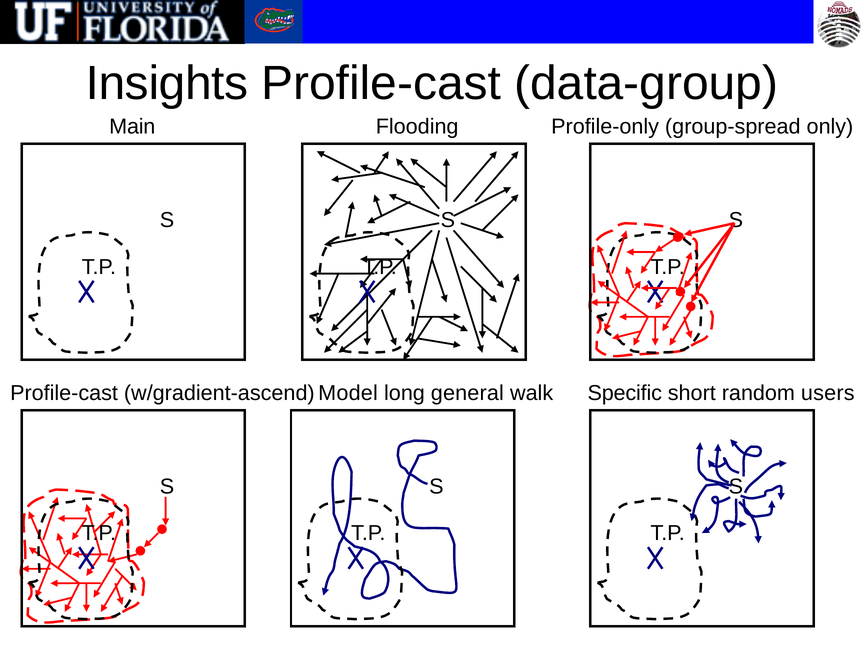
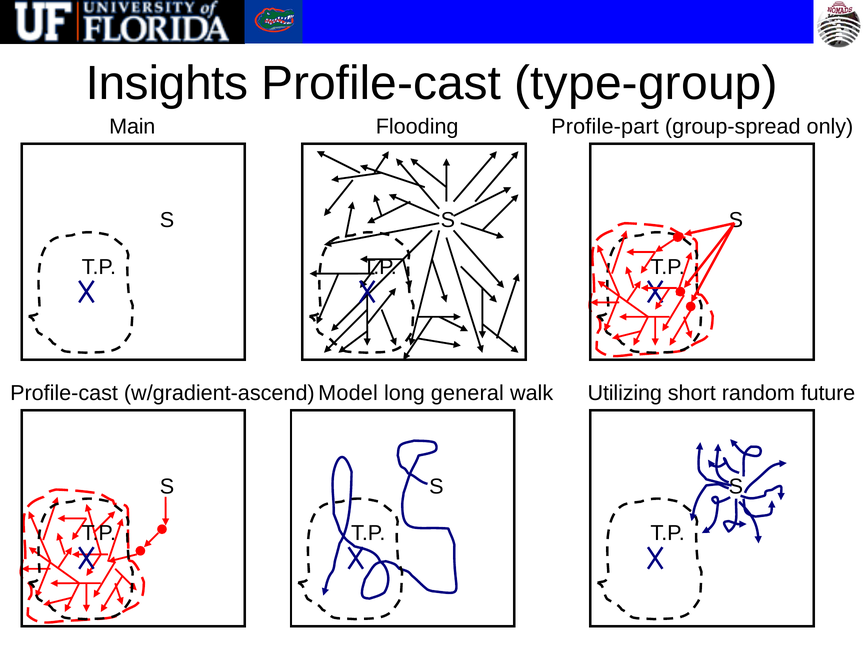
data-group: data-group -> type-group
Profile-only: Profile-only -> Profile-part
Specific: Specific -> Utilizing
users: users -> future
